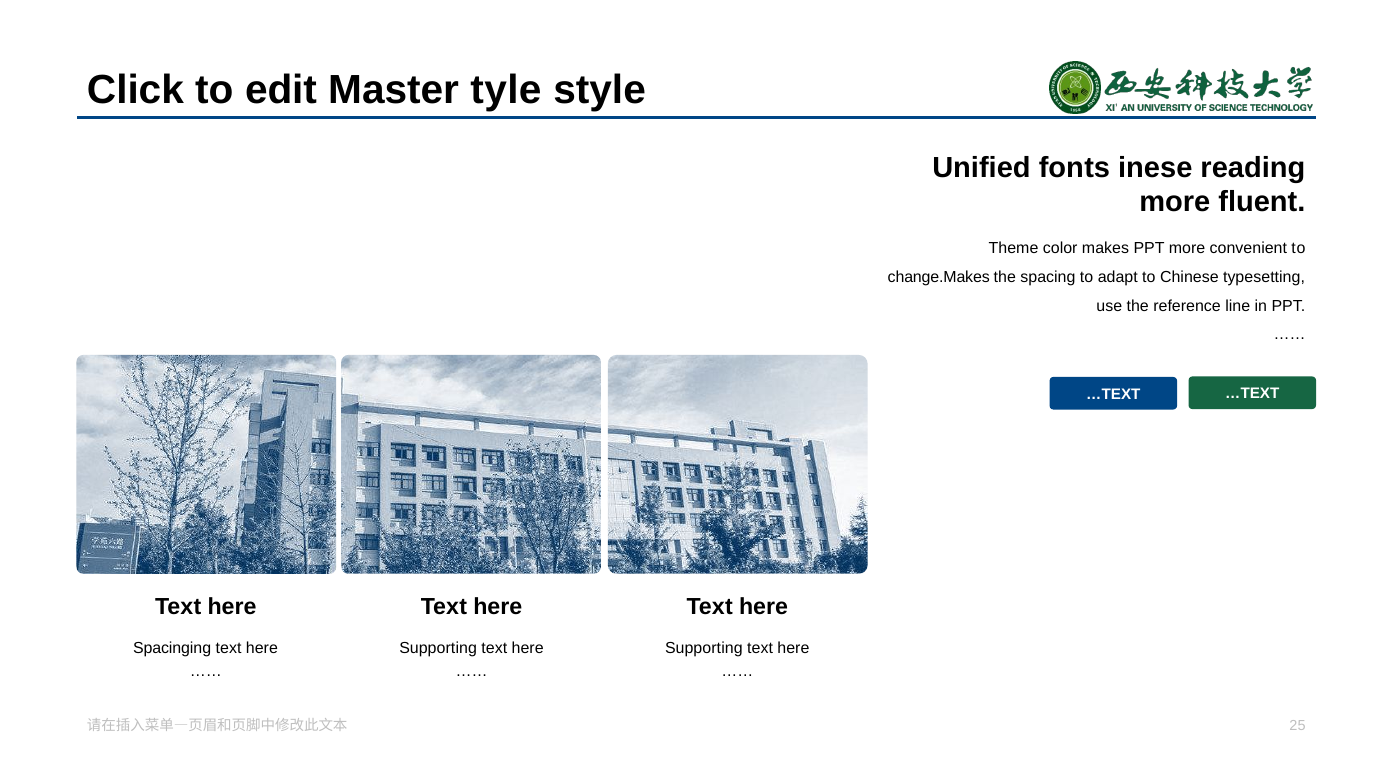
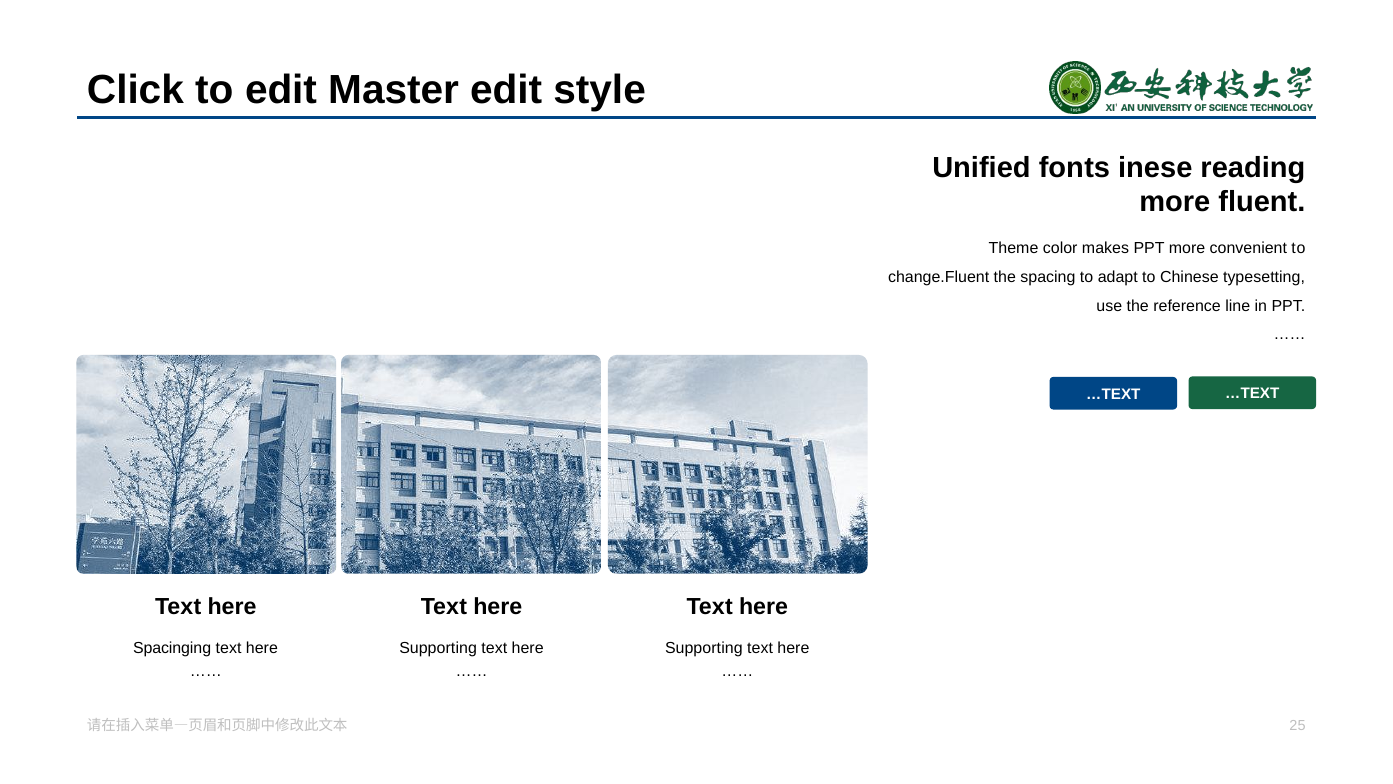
Master tyle: tyle -> edit
change.Makes: change.Makes -> change.Fluent
